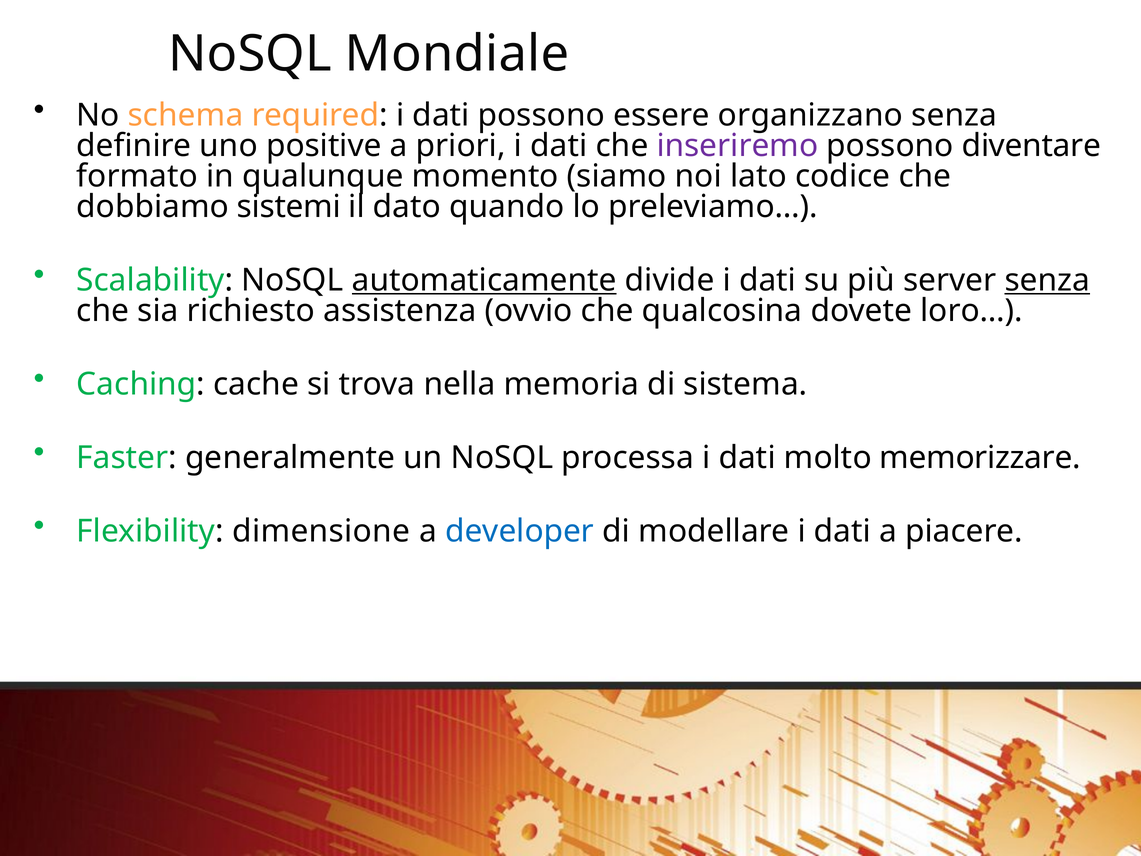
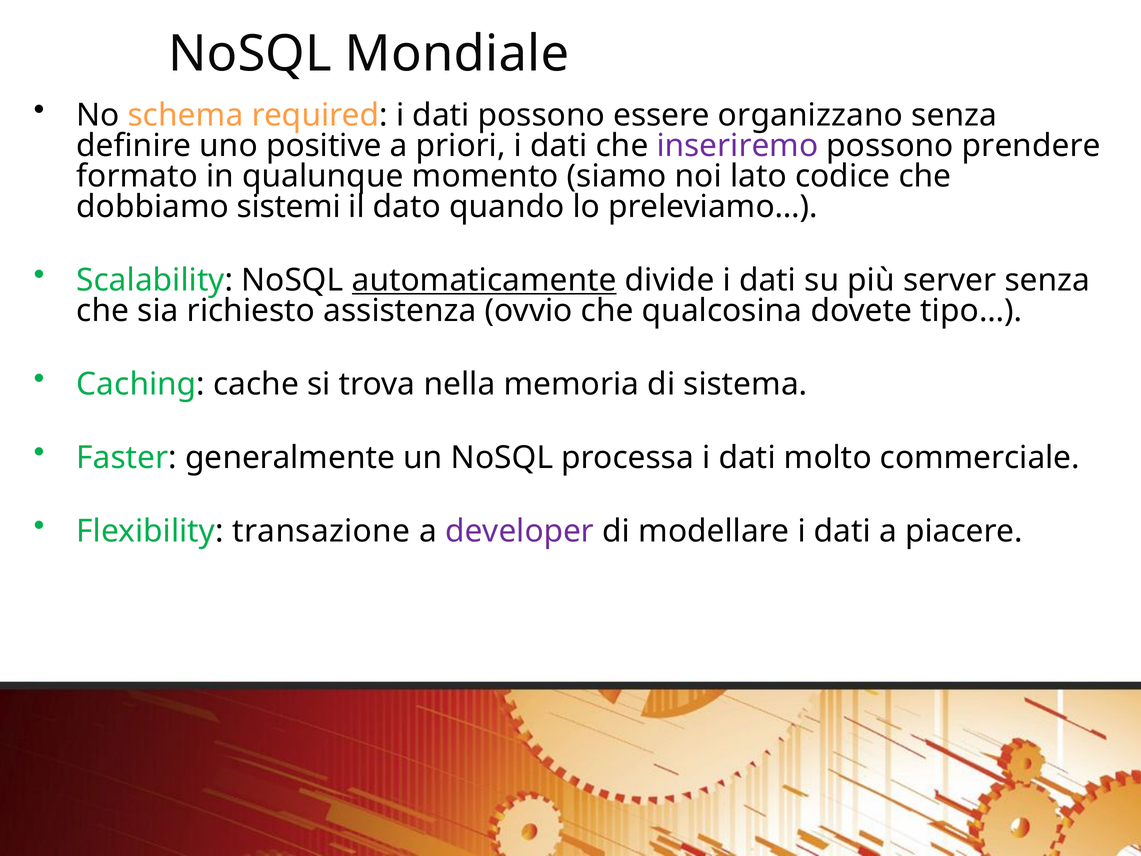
diventare: diventare -> prendere
senza at (1047, 280) underline: present -> none
loro…: loro… -> tipo…
memorizzare: memorizzare -> commerciale
dimensione: dimensione -> transazione
developer colour: blue -> purple
